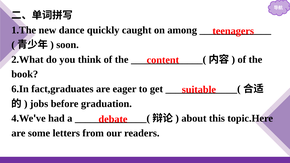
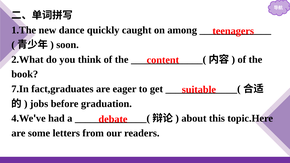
6.In: 6.In -> 7.In
